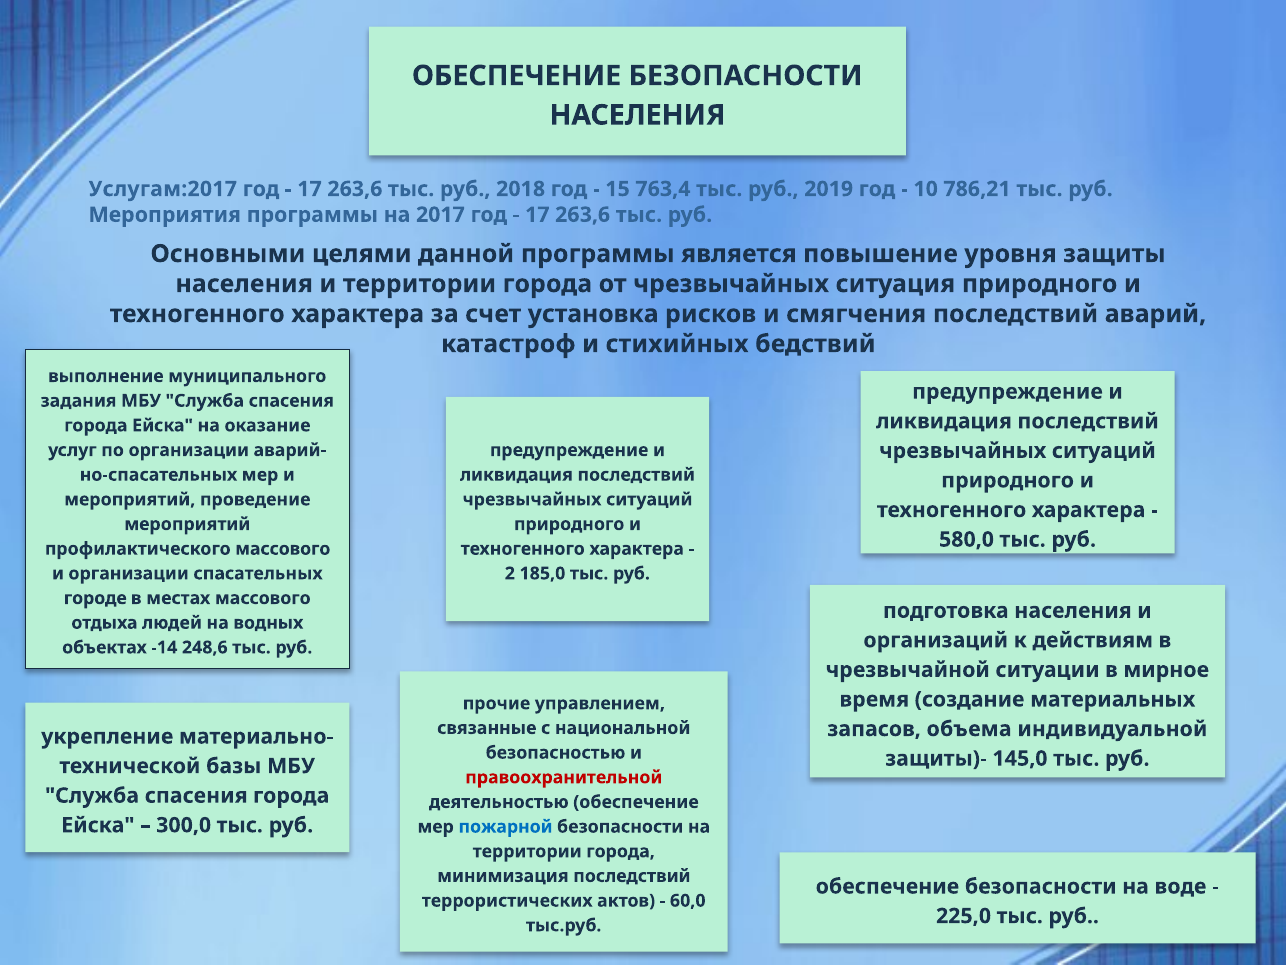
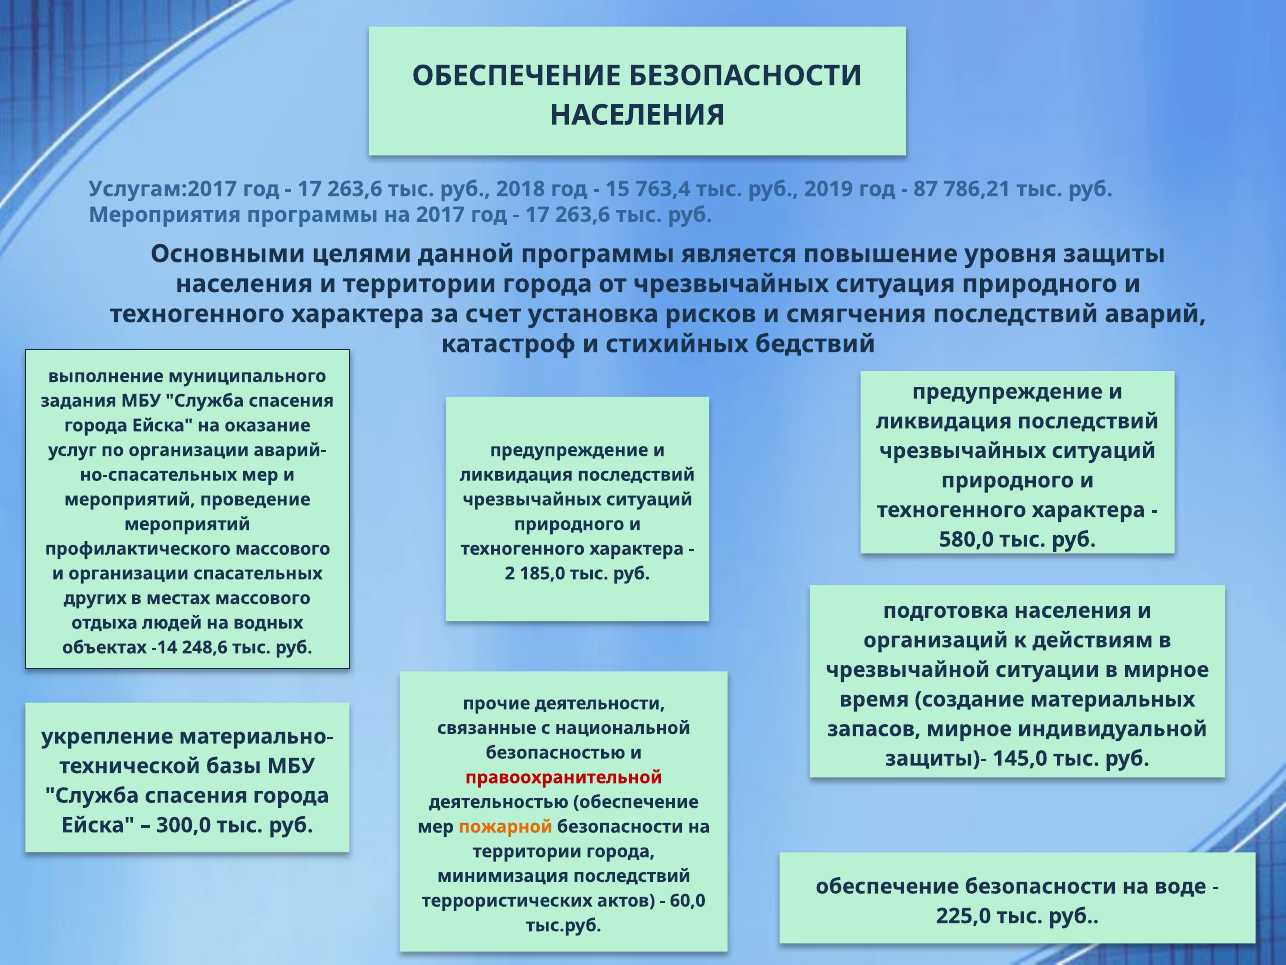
10: 10 -> 87
городе: городе -> других
управлением: управлением -> деятельности
запасов объема: объема -> мирное
пожарной colour: blue -> orange
